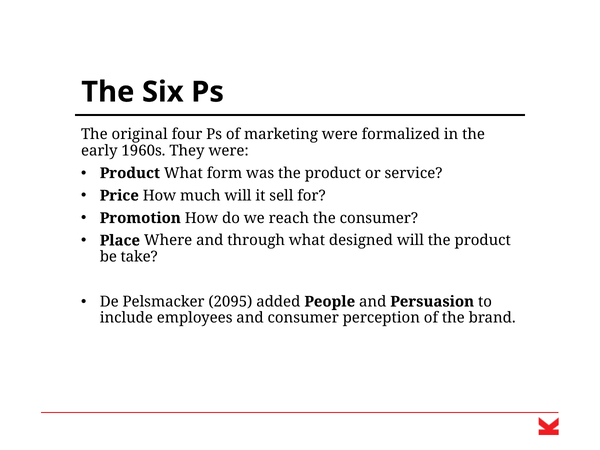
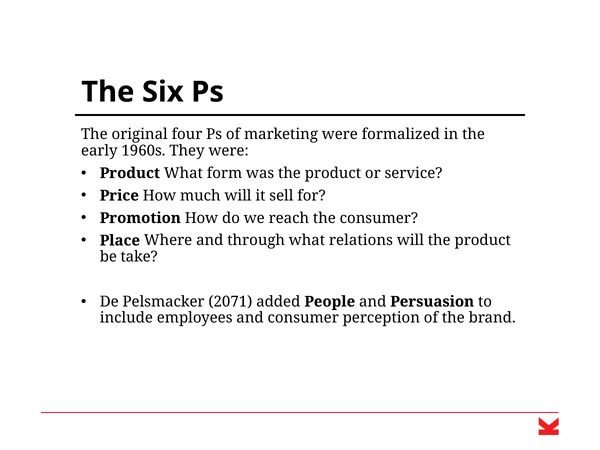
designed: designed -> relations
2095: 2095 -> 2071
